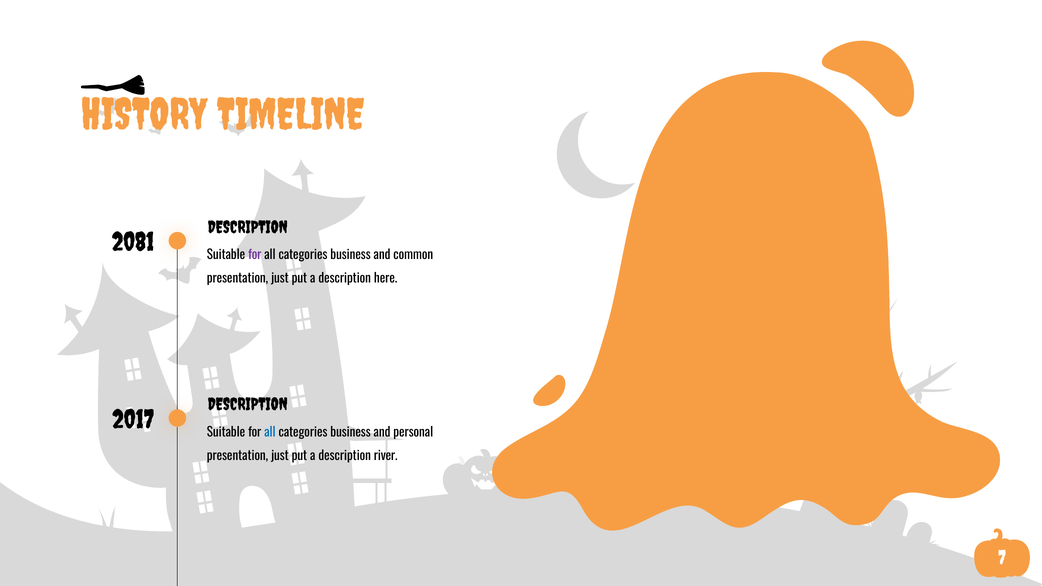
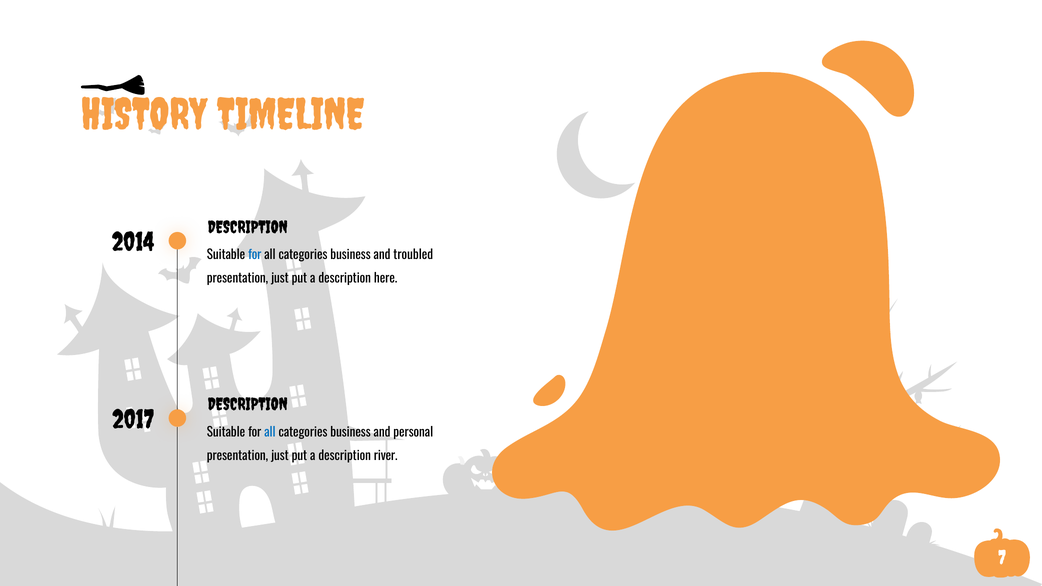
2081: 2081 -> 2014
for at (255, 255) colour: purple -> blue
common: common -> troubled
